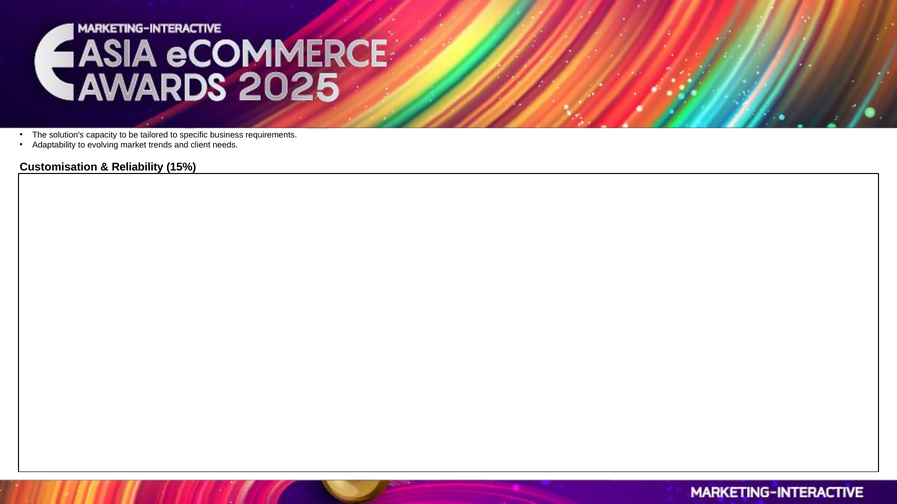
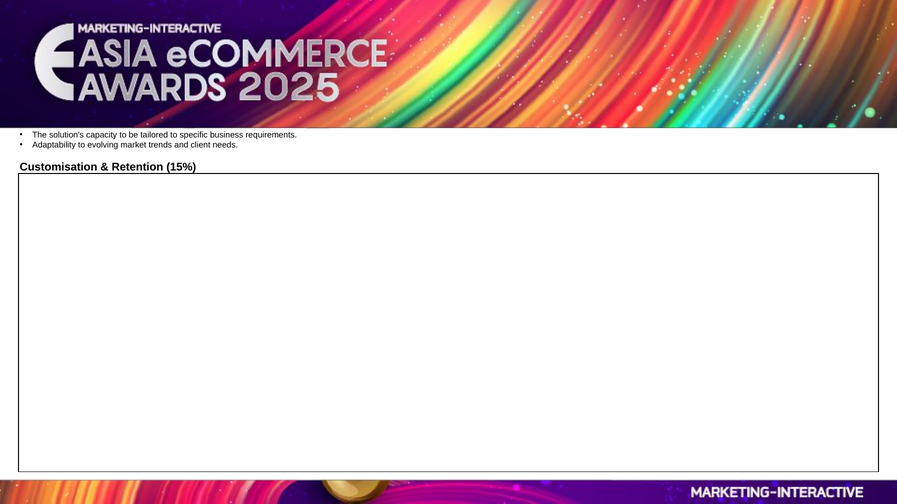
Reliability: Reliability -> Retention
